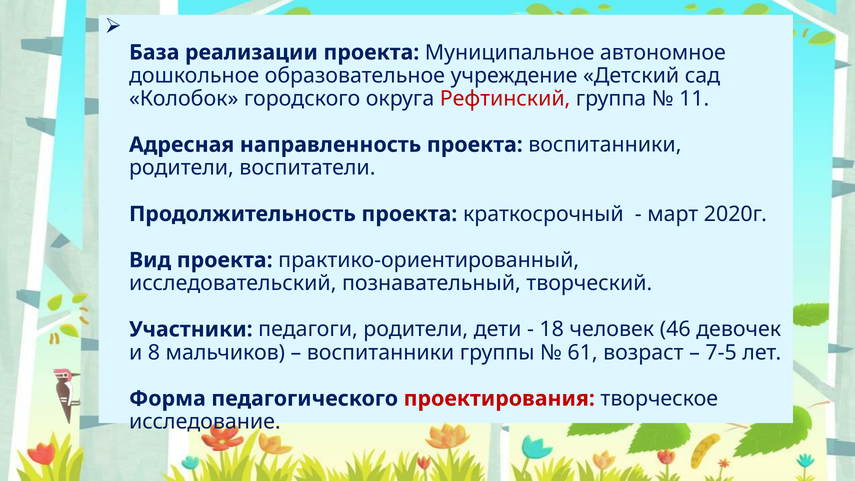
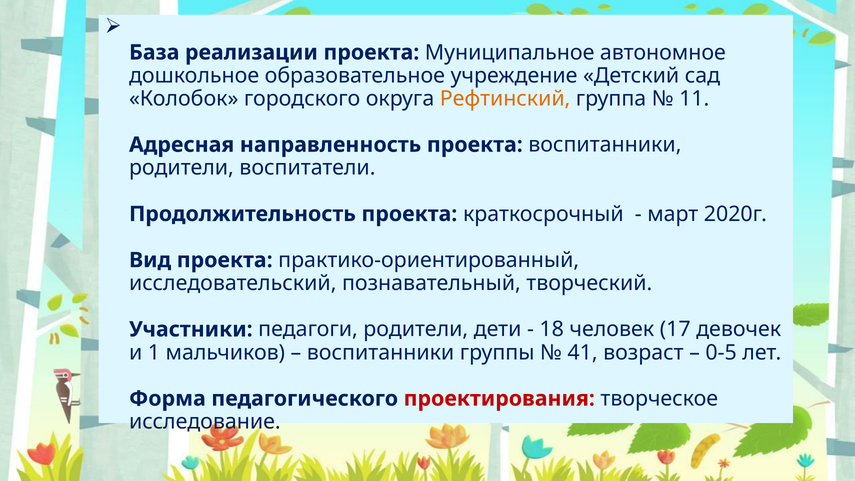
Рефтинский colour: red -> orange
46: 46 -> 17
8: 8 -> 1
61: 61 -> 41
7-5: 7-5 -> 0-5
